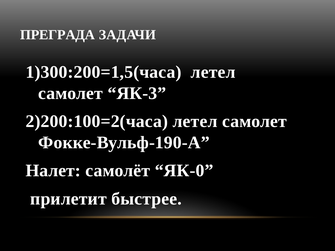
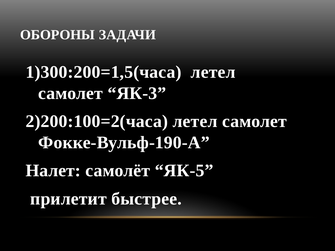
ПРЕГРАДА: ПРЕГРАДА -> ОБОРОНЫ
ЯК-0: ЯК-0 -> ЯК-5
